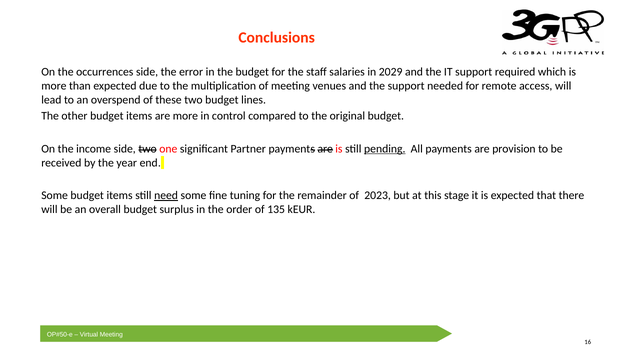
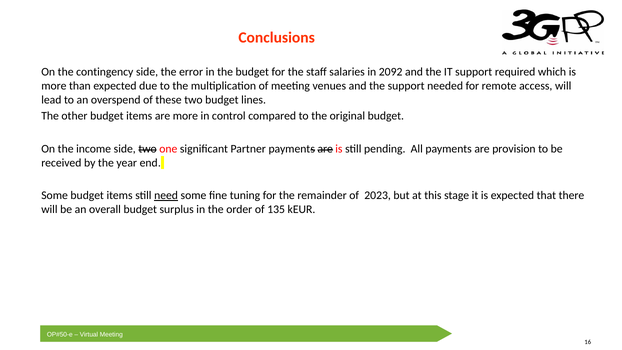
occurrences: occurrences -> contingency
2029: 2029 -> 2092
pending underline: present -> none
